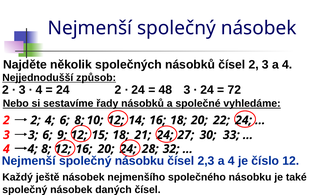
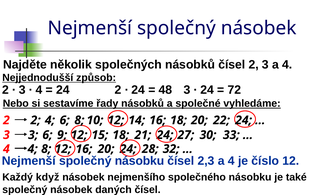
ještě: ještě -> když
